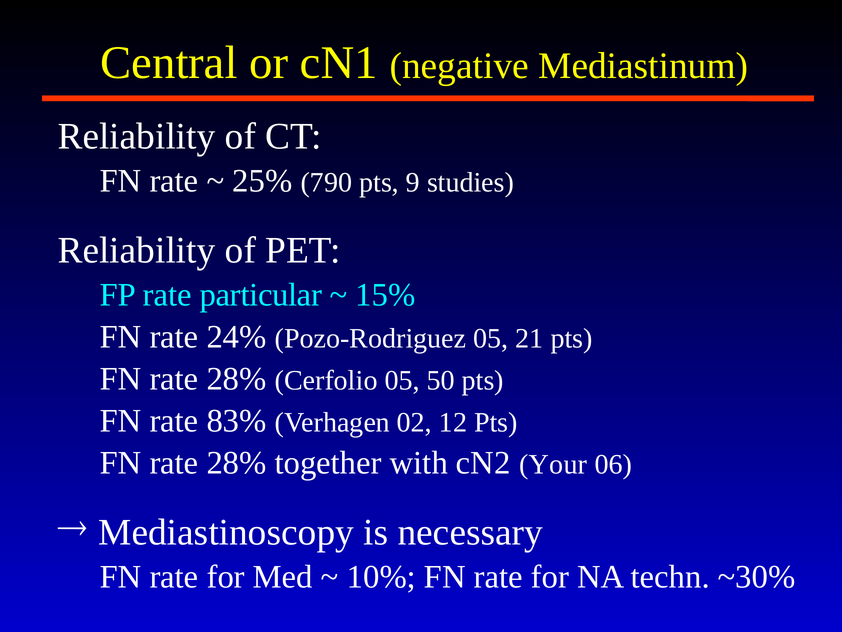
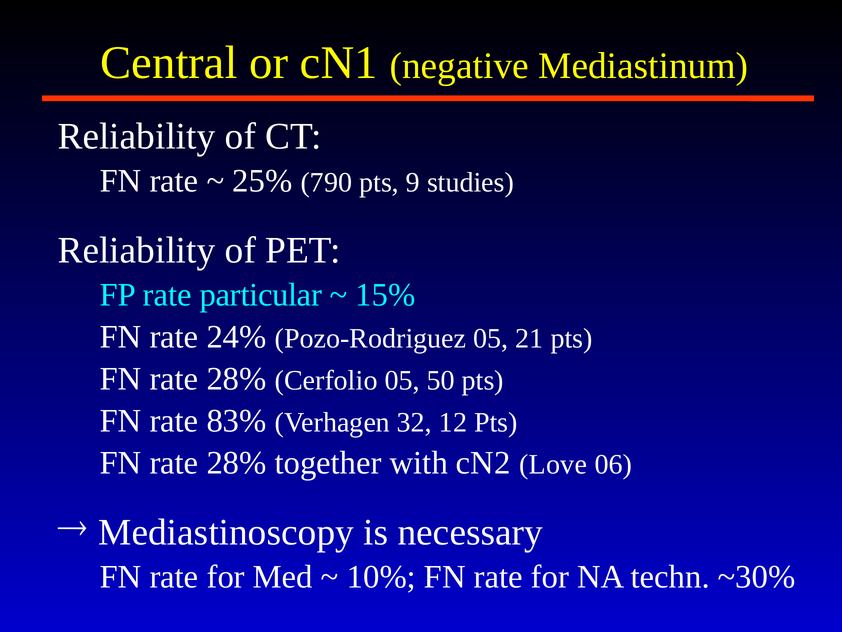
02: 02 -> 32
Your: Your -> Love
